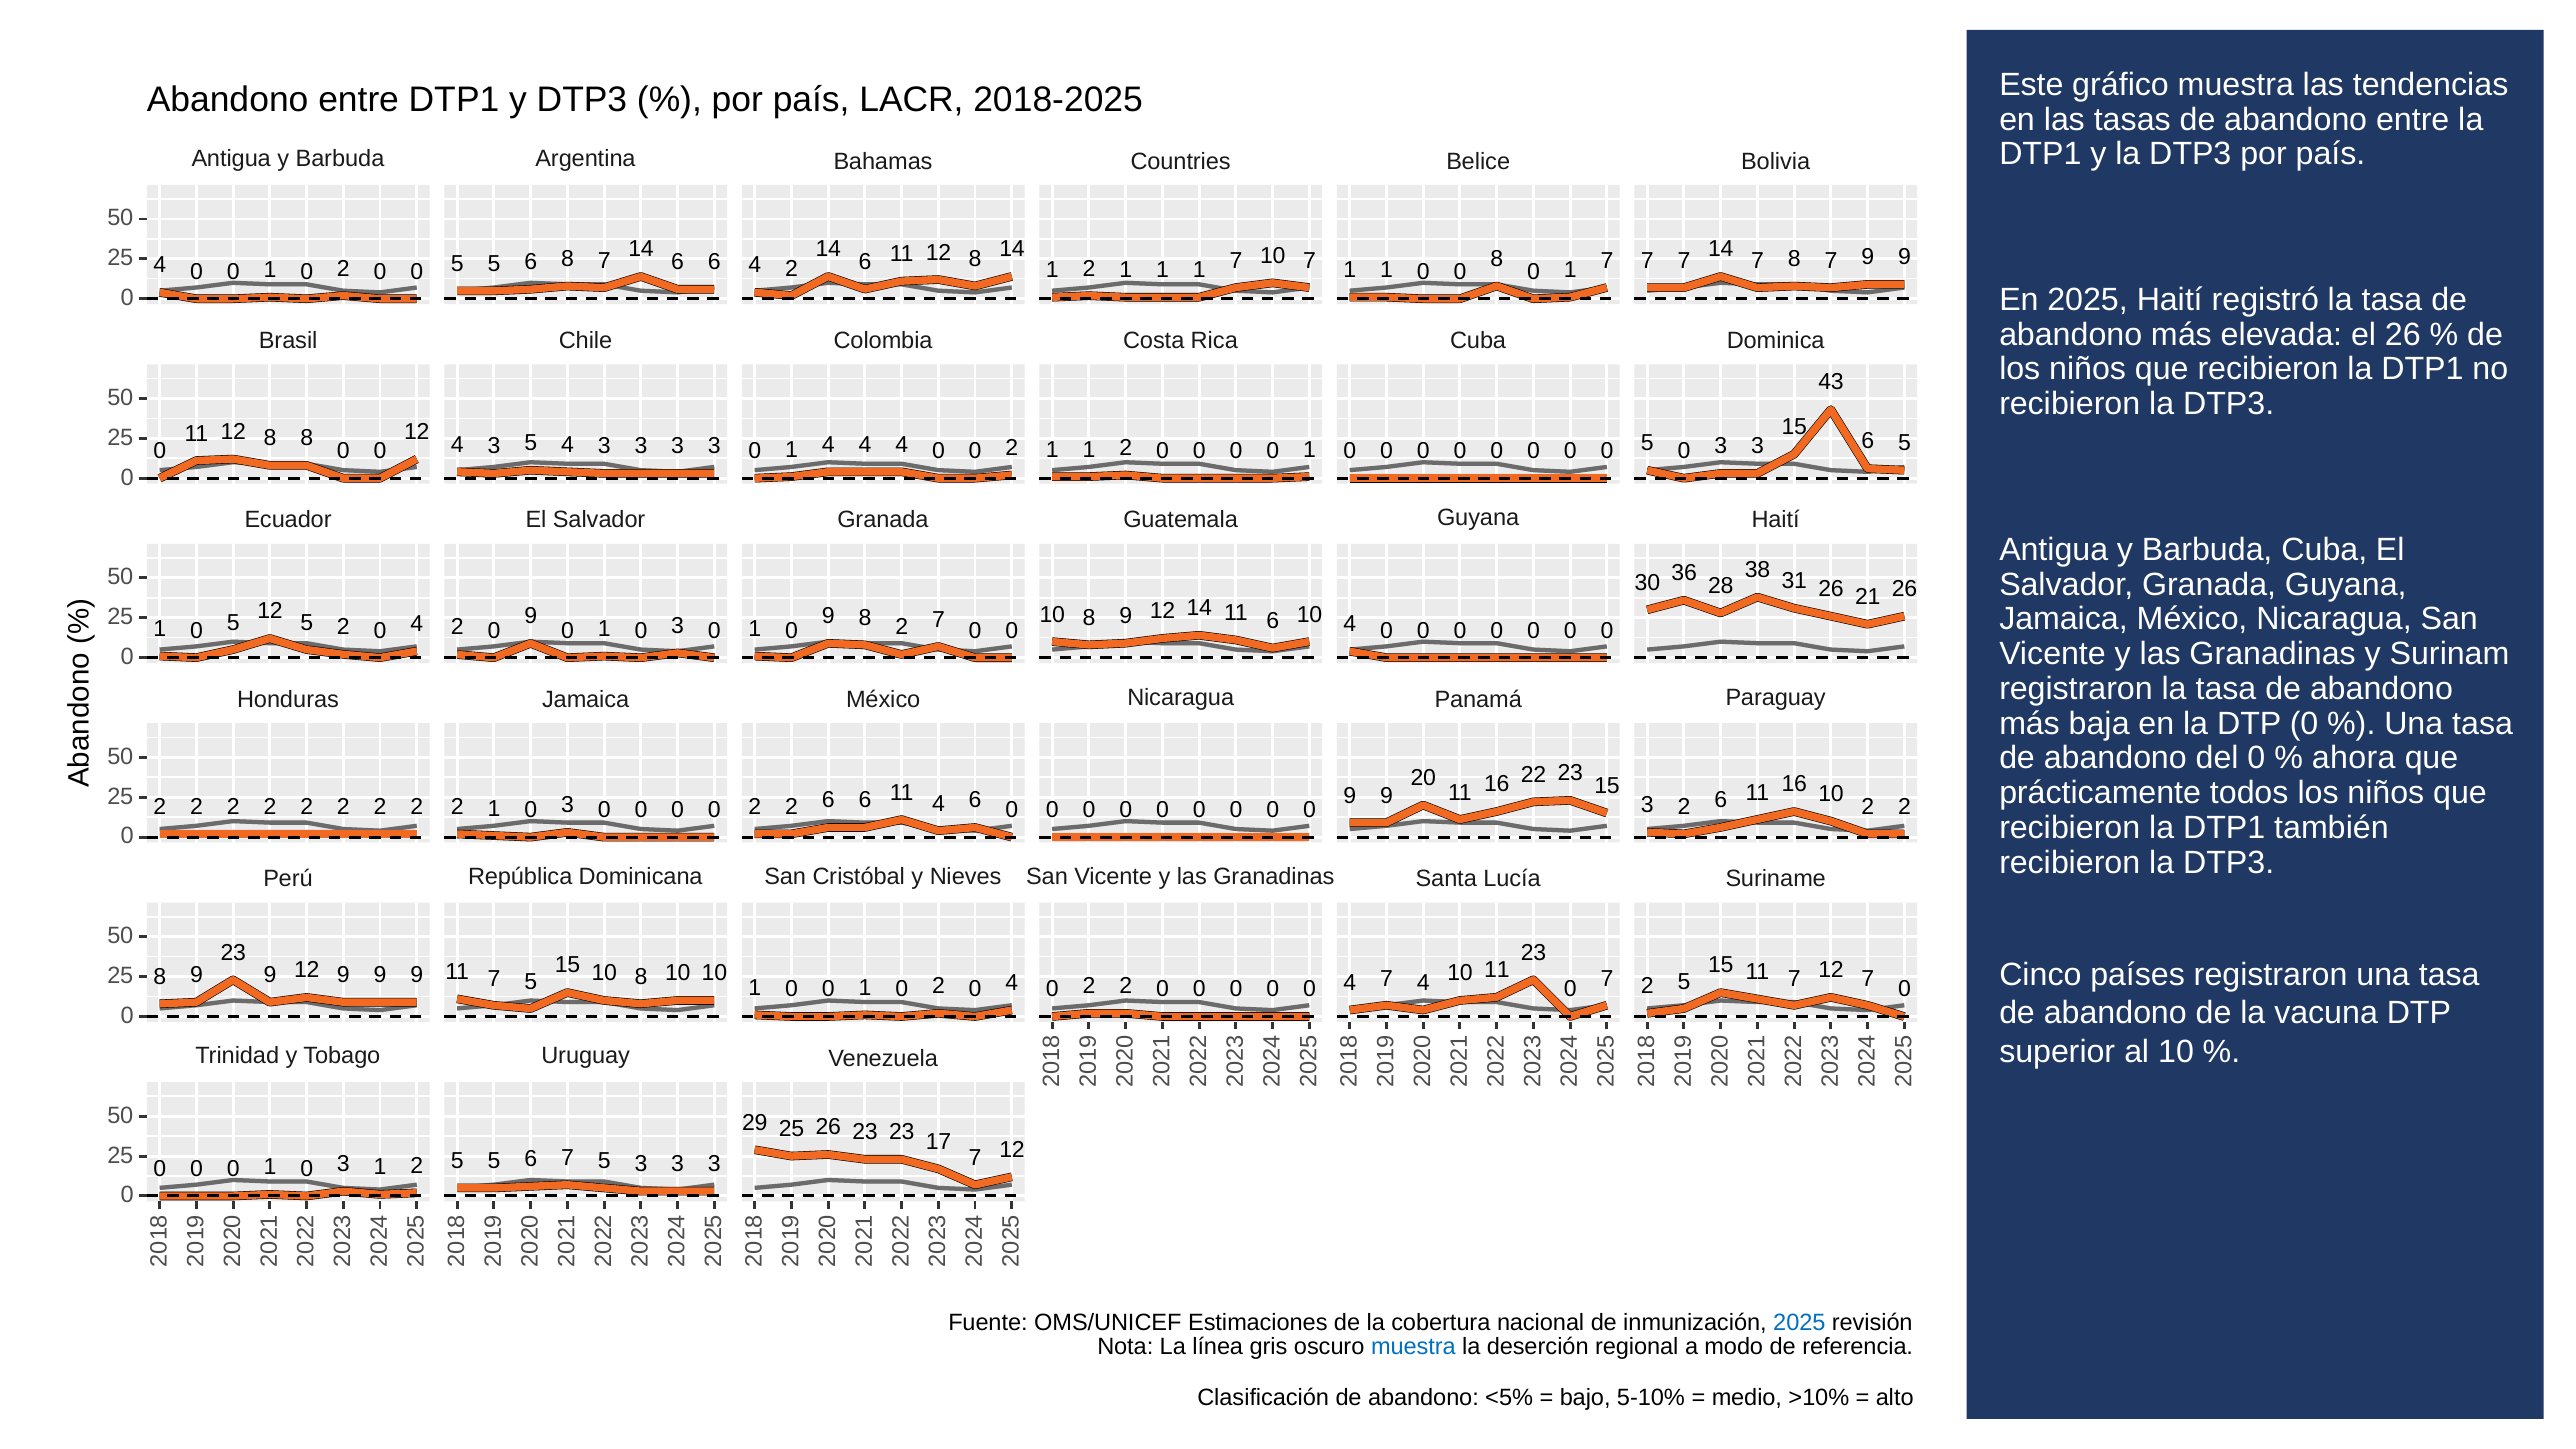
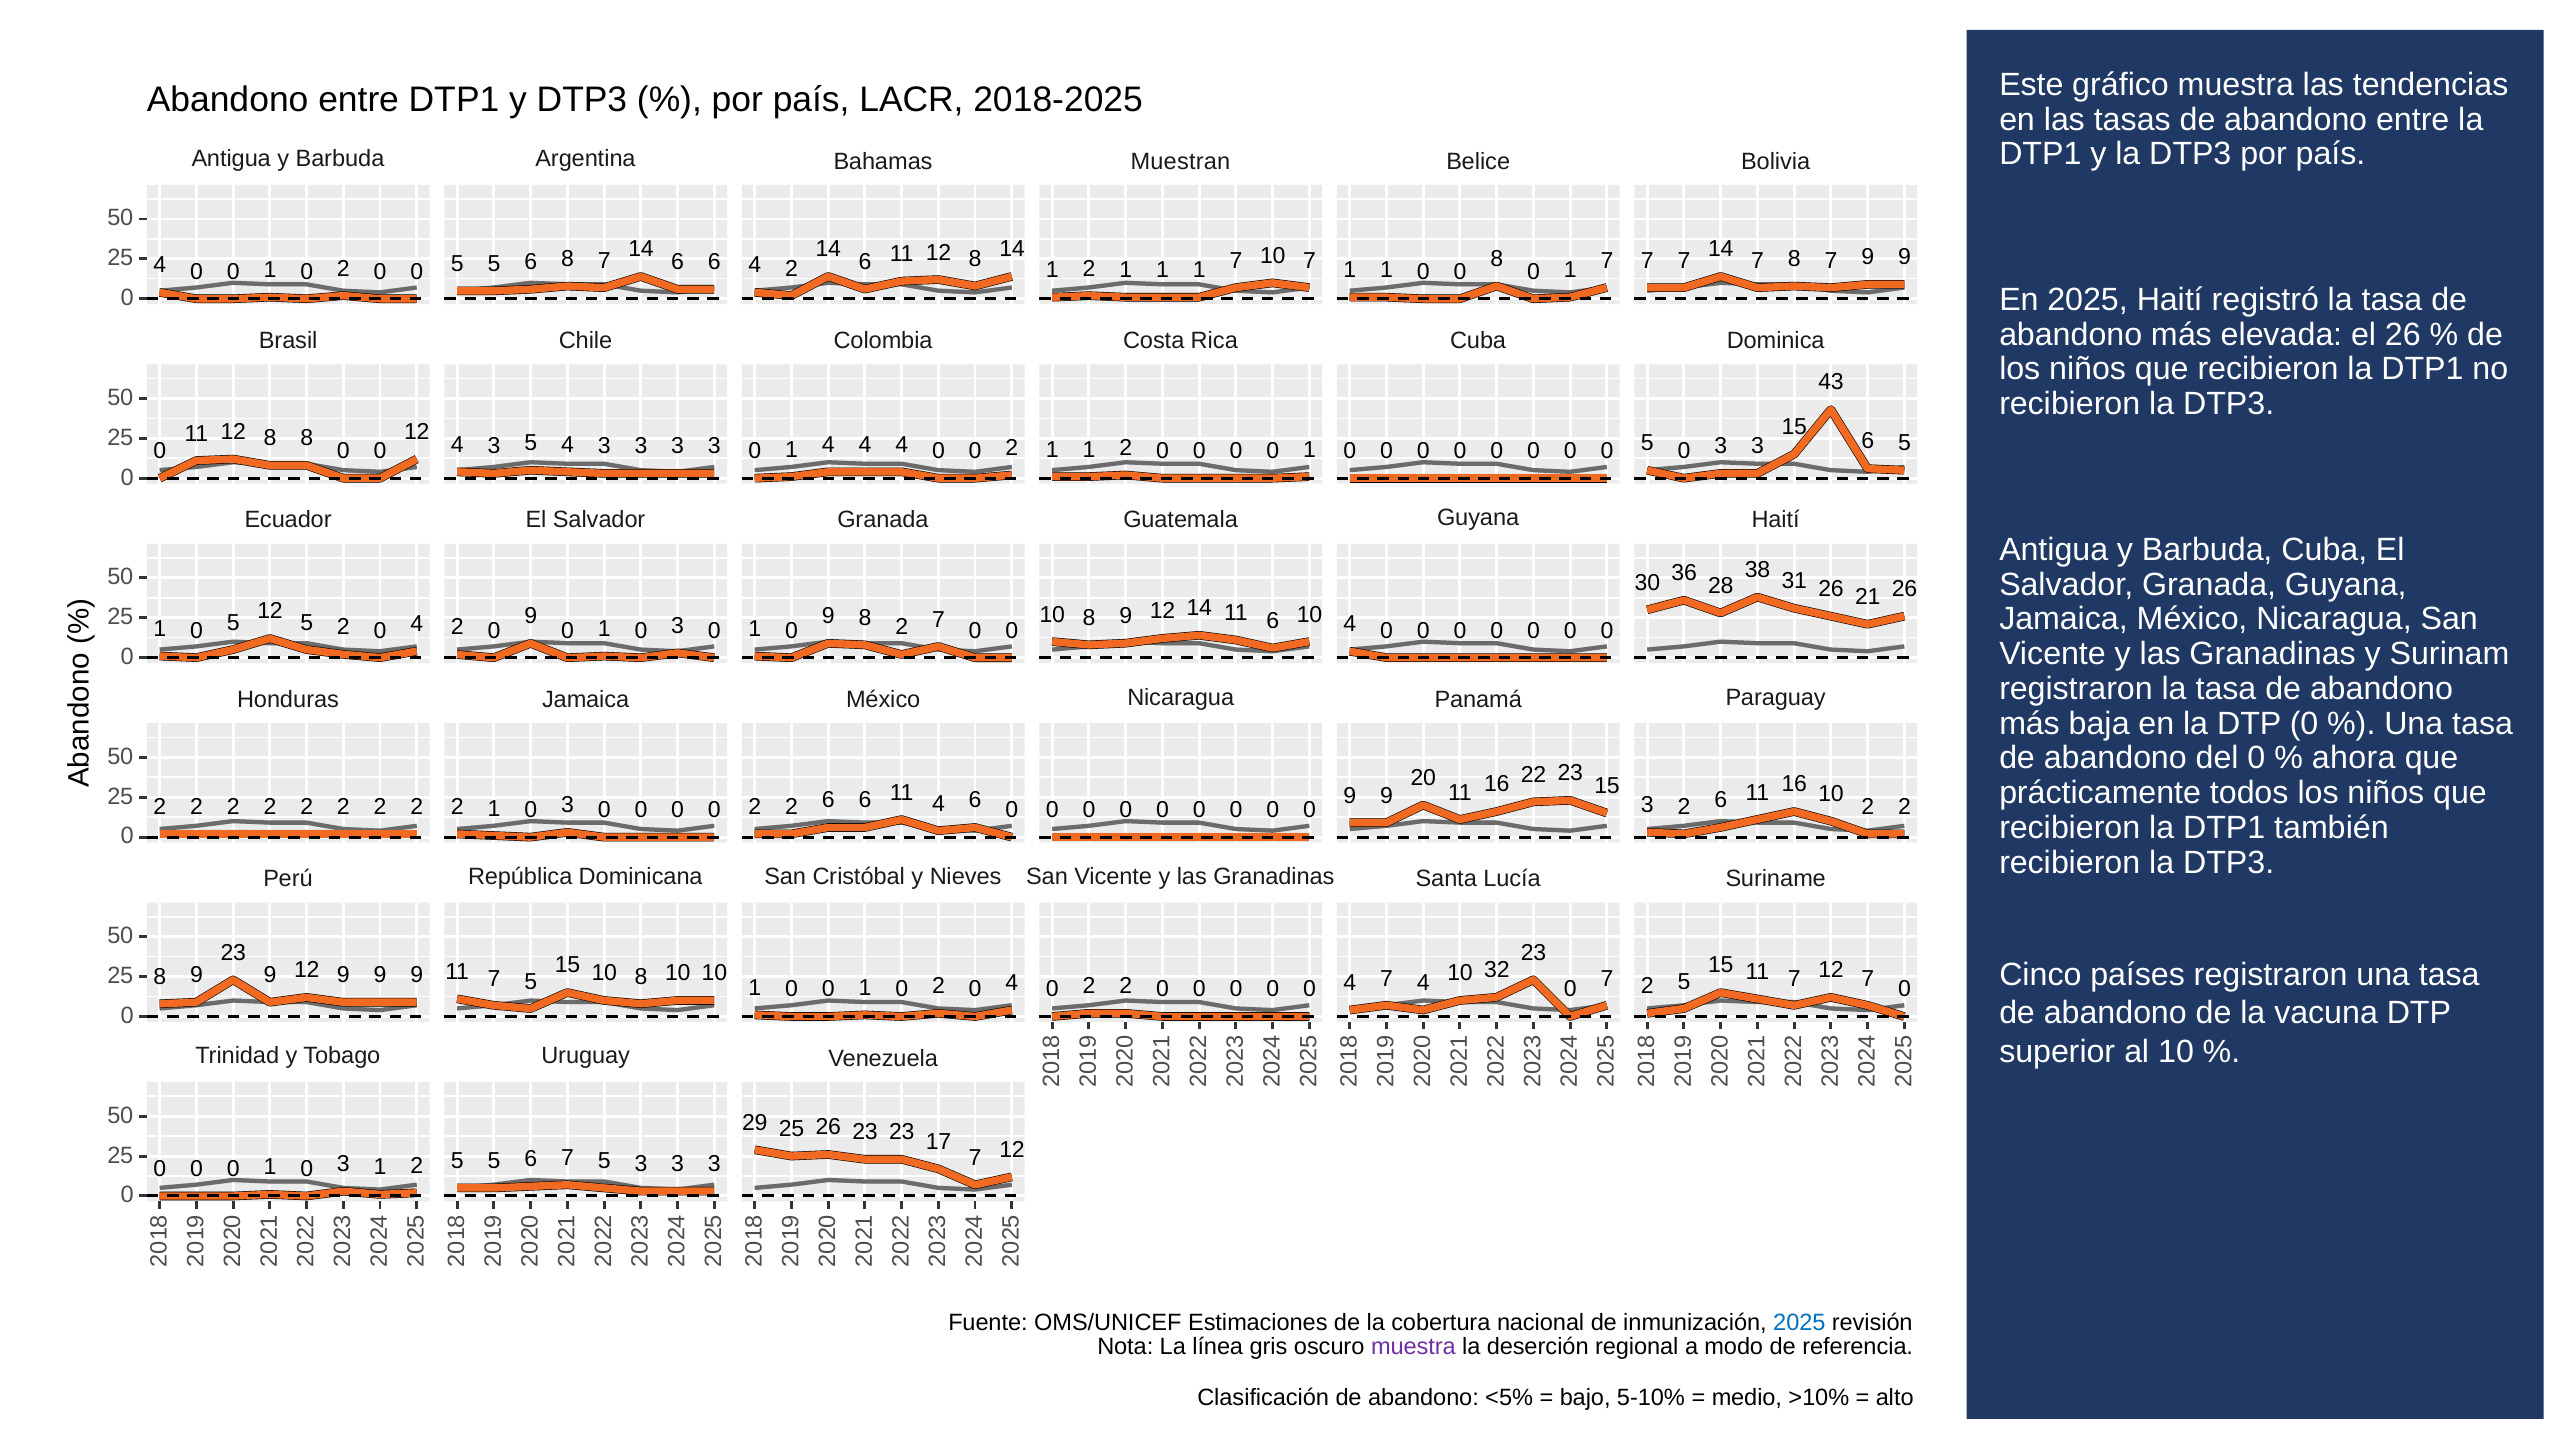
Countries: Countries -> Muestran
10 11: 11 -> 32
muestra at (1413, 1347) colour: blue -> purple
